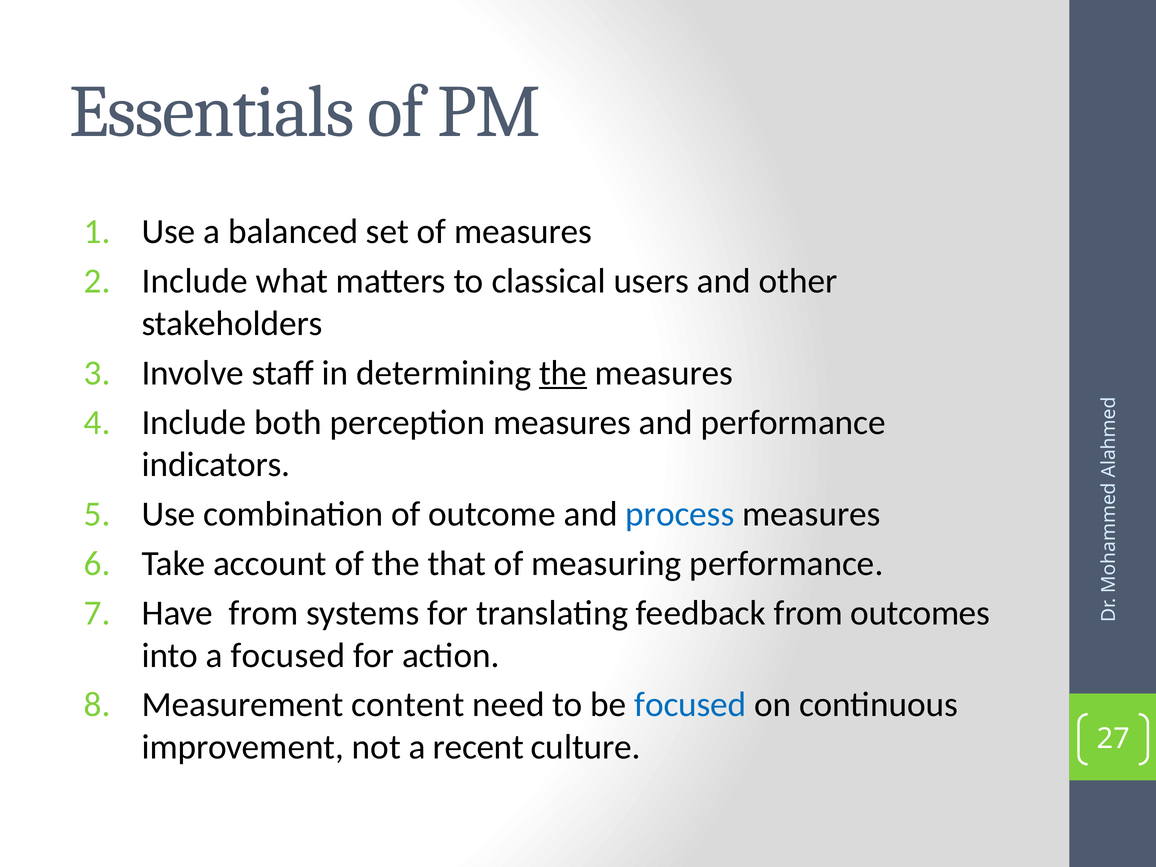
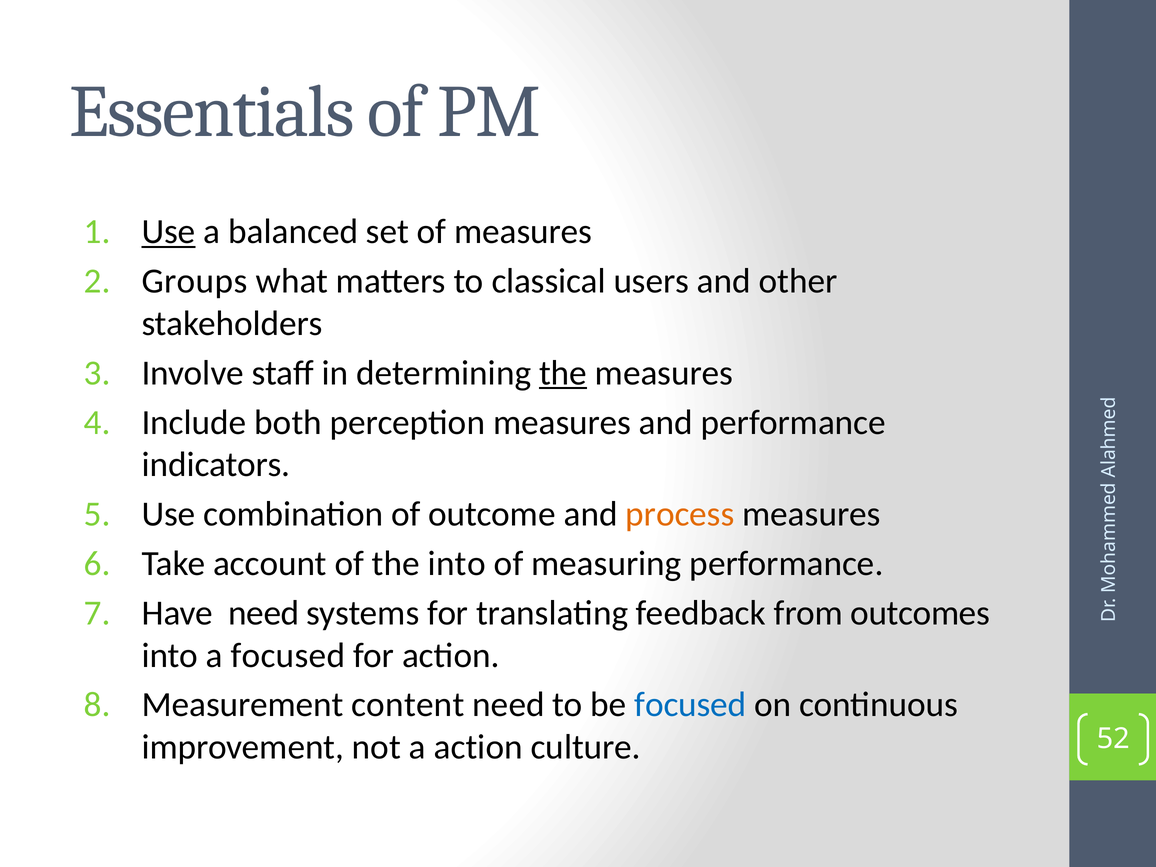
Use at (169, 232) underline: none -> present
Include at (195, 281): Include -> Groups
process colour: blue -> orange
the that: that -> into
Have from: from -> need
a recent: recent -> action
27: 27 -> 52
